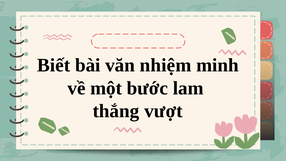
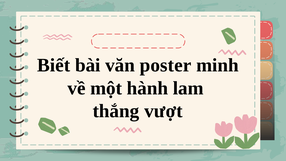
nhiệm: nhiệm -> poster
bước: bước -> hành
